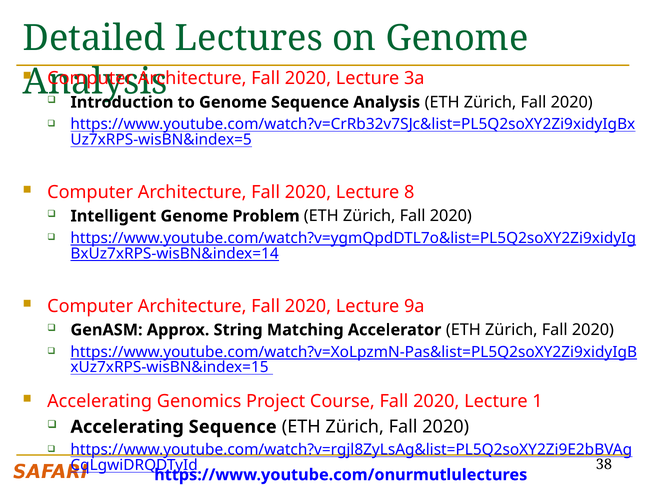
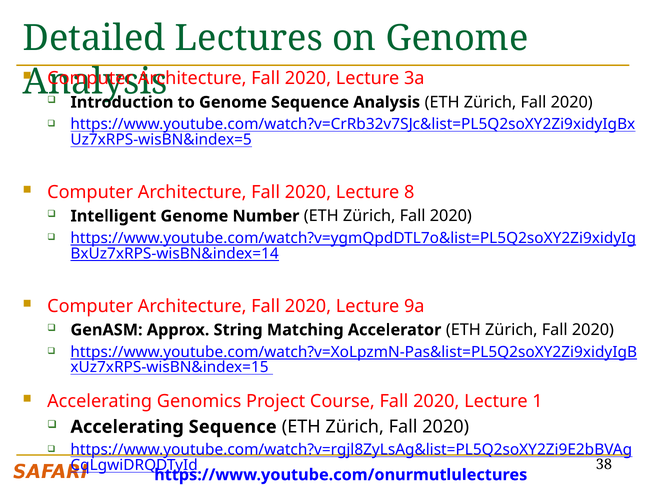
Problem: Problem -> Number
